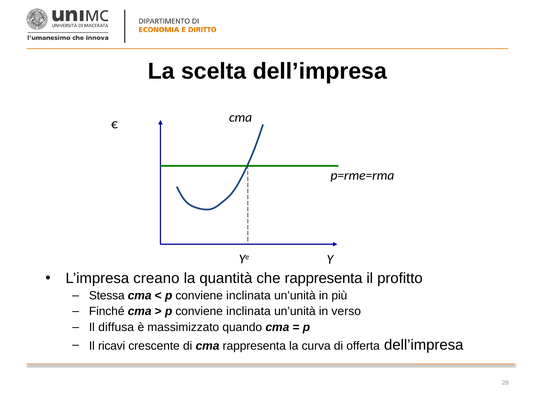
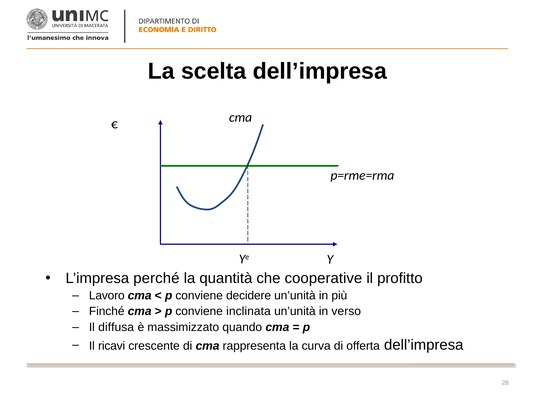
creano: creano -> perché
che rappresenta: rappresenta -> cooperative
Stessa: Stessa -> Lavoro
inclinata at (248, 296): inclinata -> decidere
